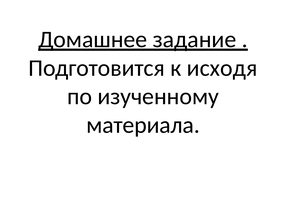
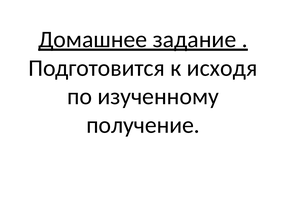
материала: материала -> получение
